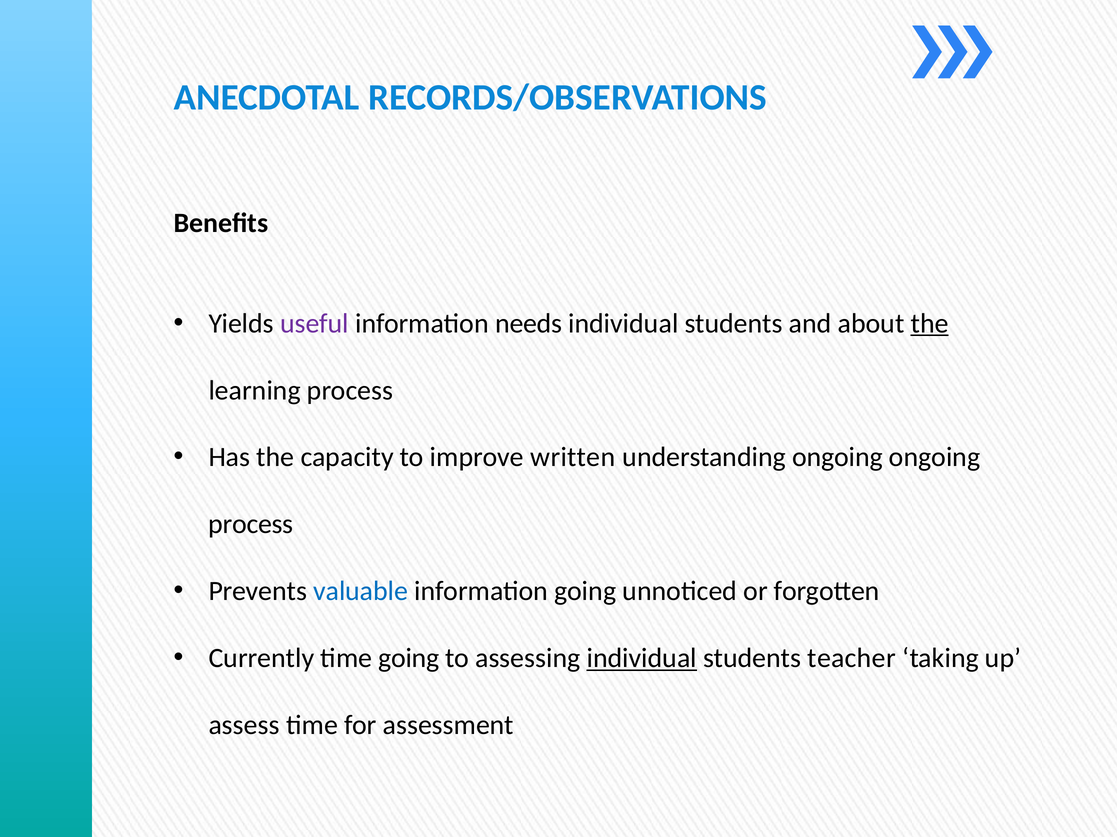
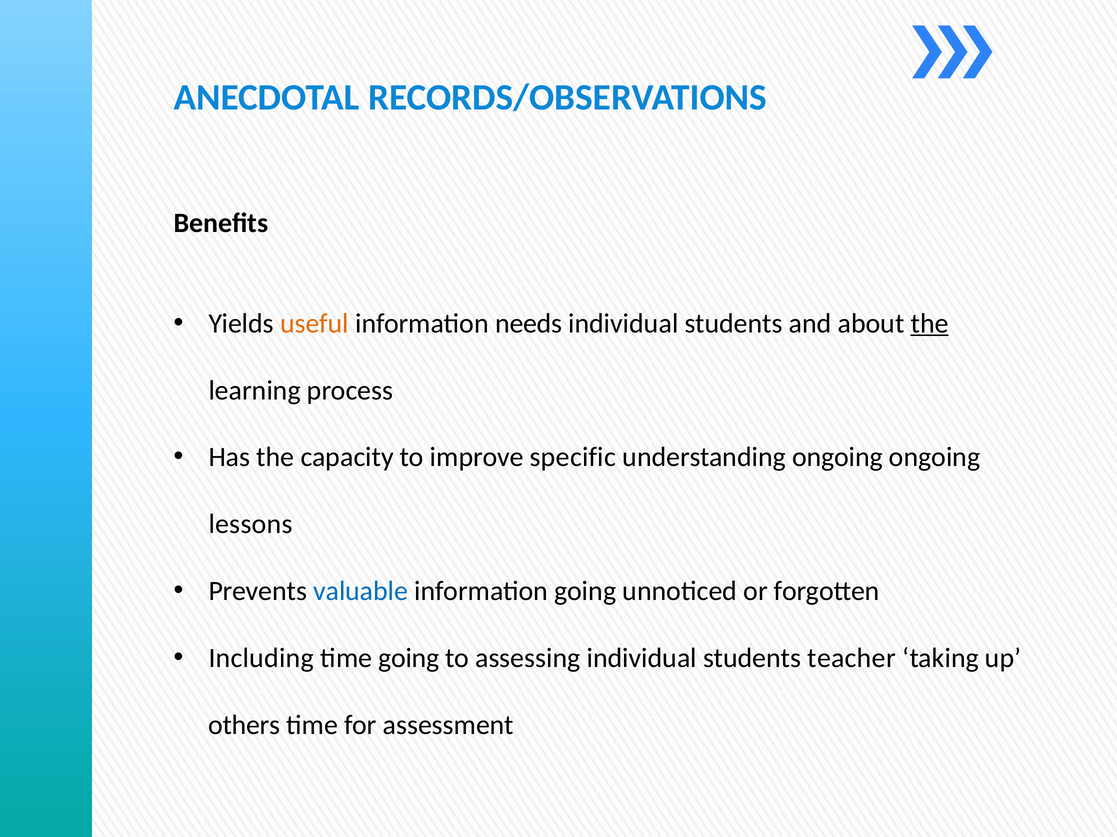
useful colour: purple -> orange
written: written -> specific
process at (251, 525): process -> lessons
Currently: Currently -> Including
individual at (642, 659) underline: present -> none
assess: assess -> others
